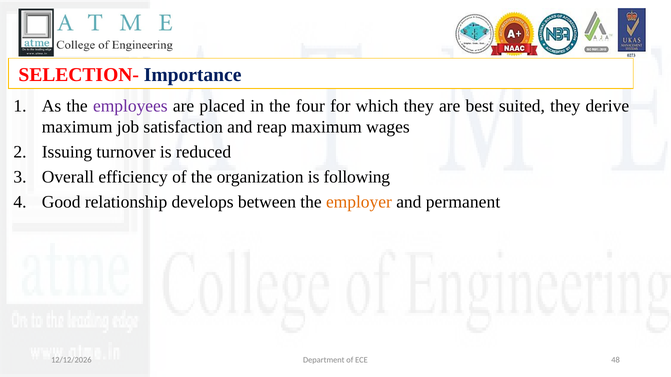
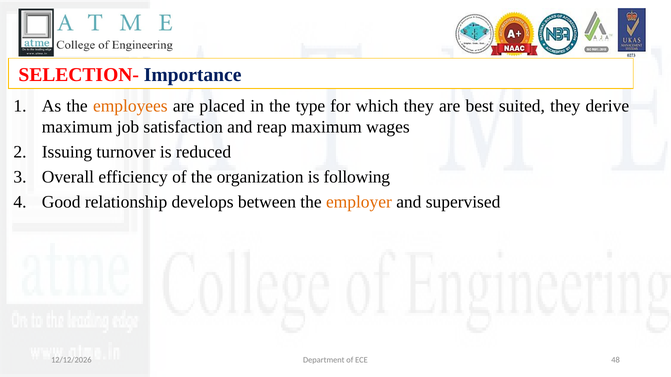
employees colour: purple -> orange
four: four -> type
permanent: permanent -> supervised
